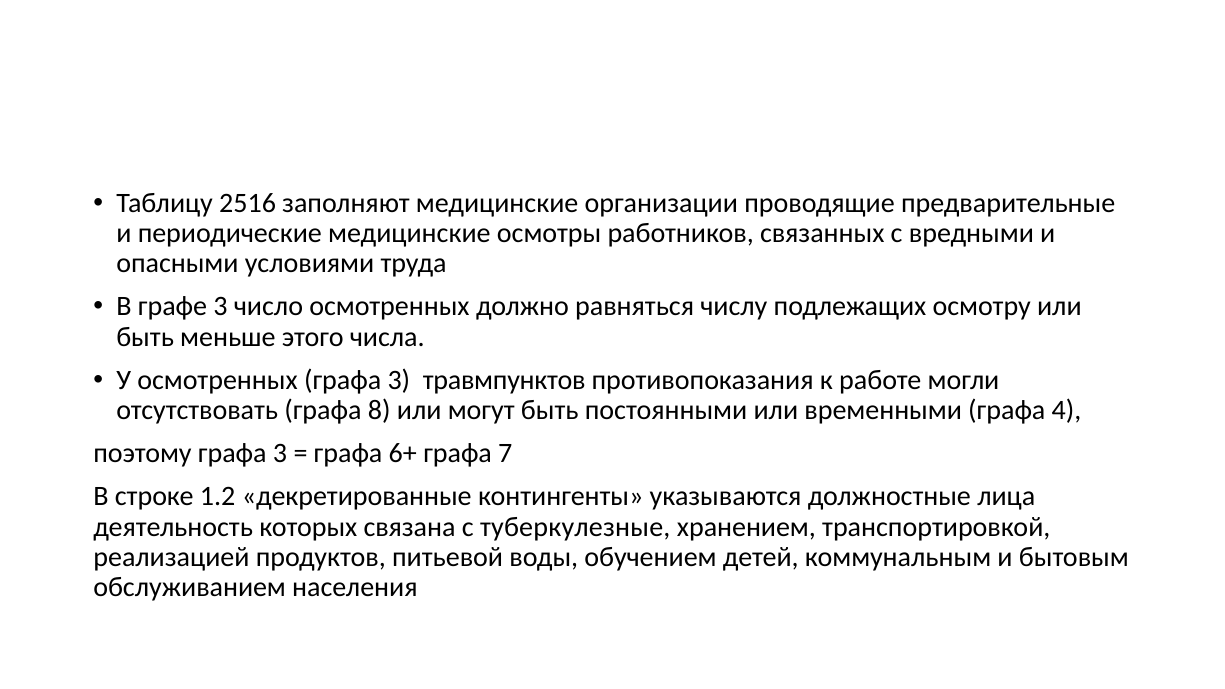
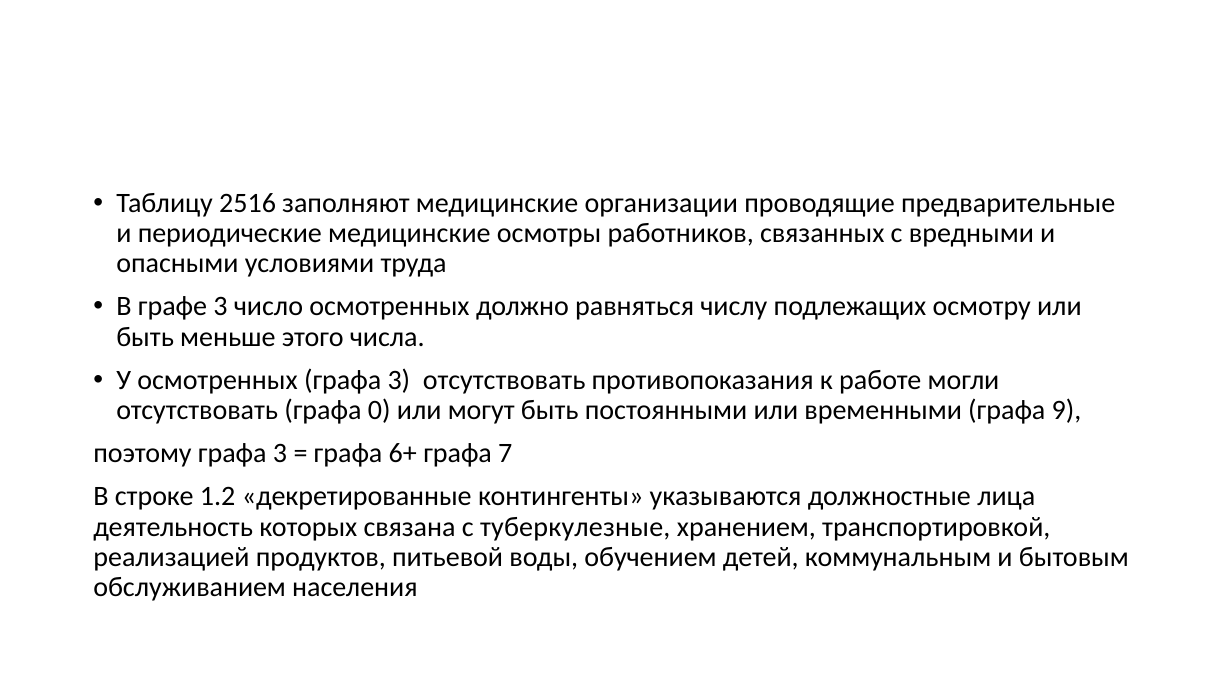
3 травмпунктов: травмпунктов -> отсутствовать
8: 8 -> 0
4: 4 -> 9
